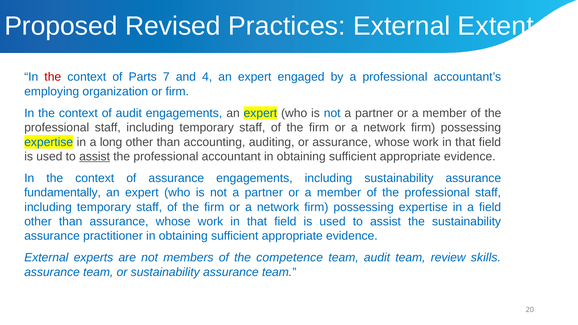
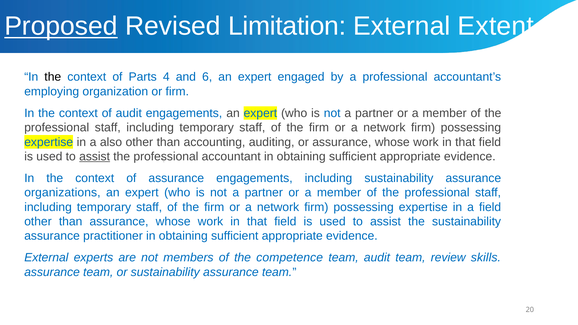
Proposed underline: none -> present
Practices: Practices -> Limitation
the at (53, 77) colour: red -> black
7: 7 -> 4
4: 4 -> 6
long: long -> also
fundamentally: fundamentally -> organizations
